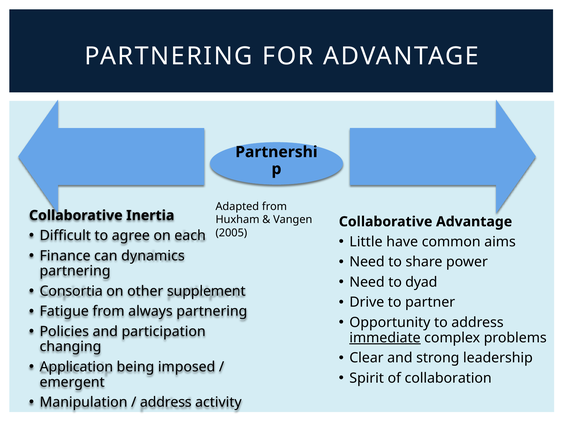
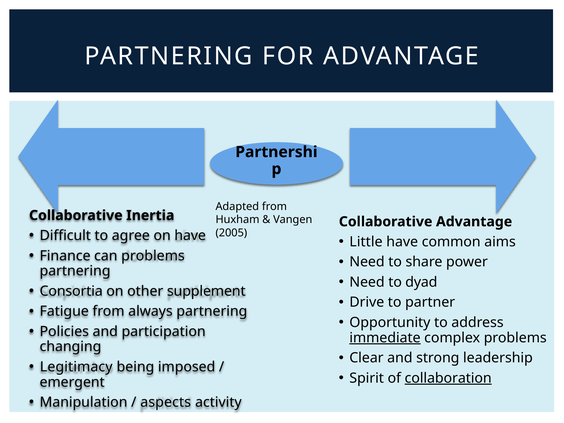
on each: each -> have
can dynamics: dynamics -> problems
Application: Application -> Legitimacy
collaboration underline: none -> present
address at (166, 402): address -> aspects
